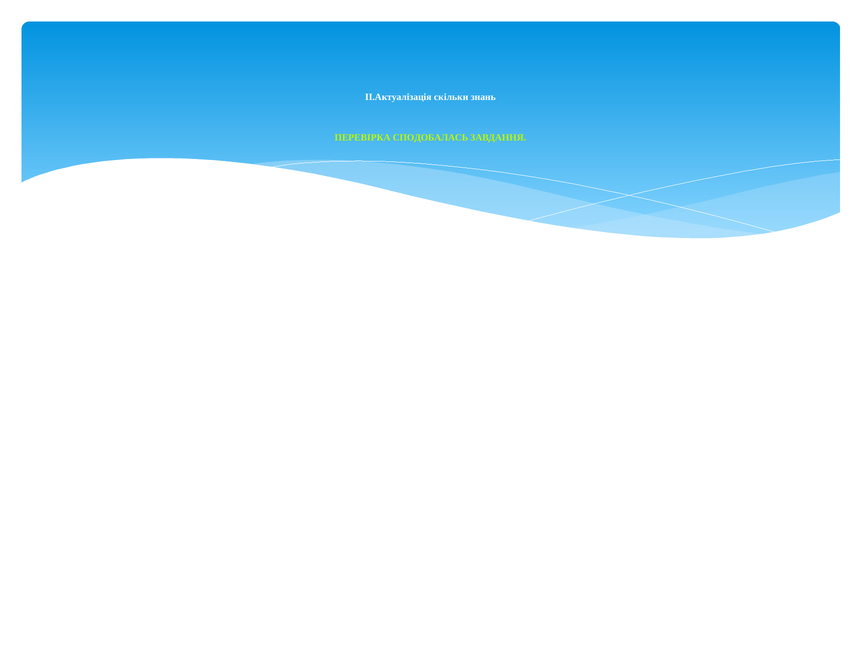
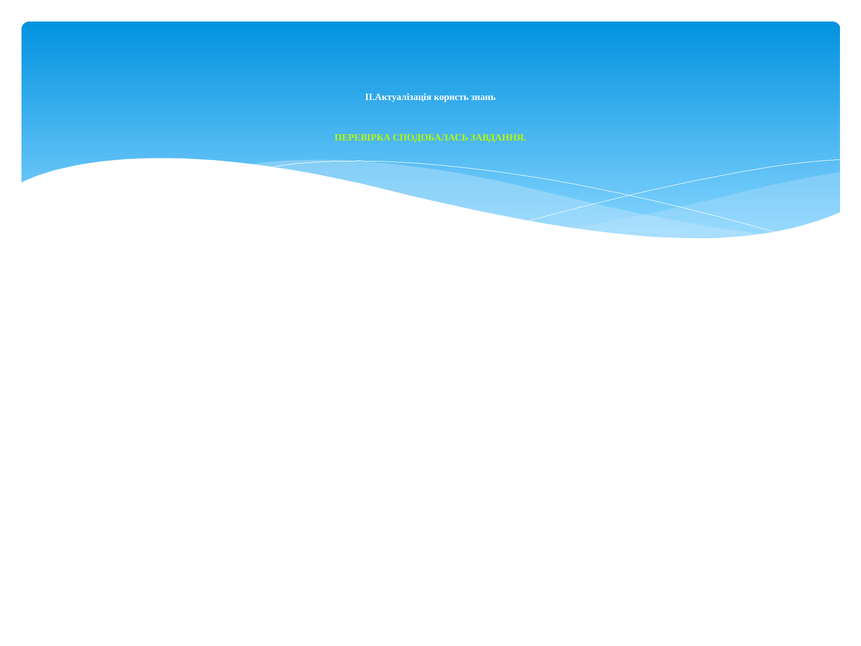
скільки: скільки -> користь
